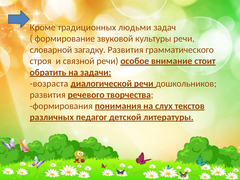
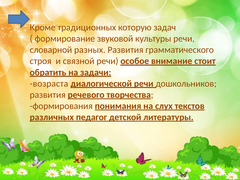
людьми: людьми -> которую
загадку: загадку -> разных
